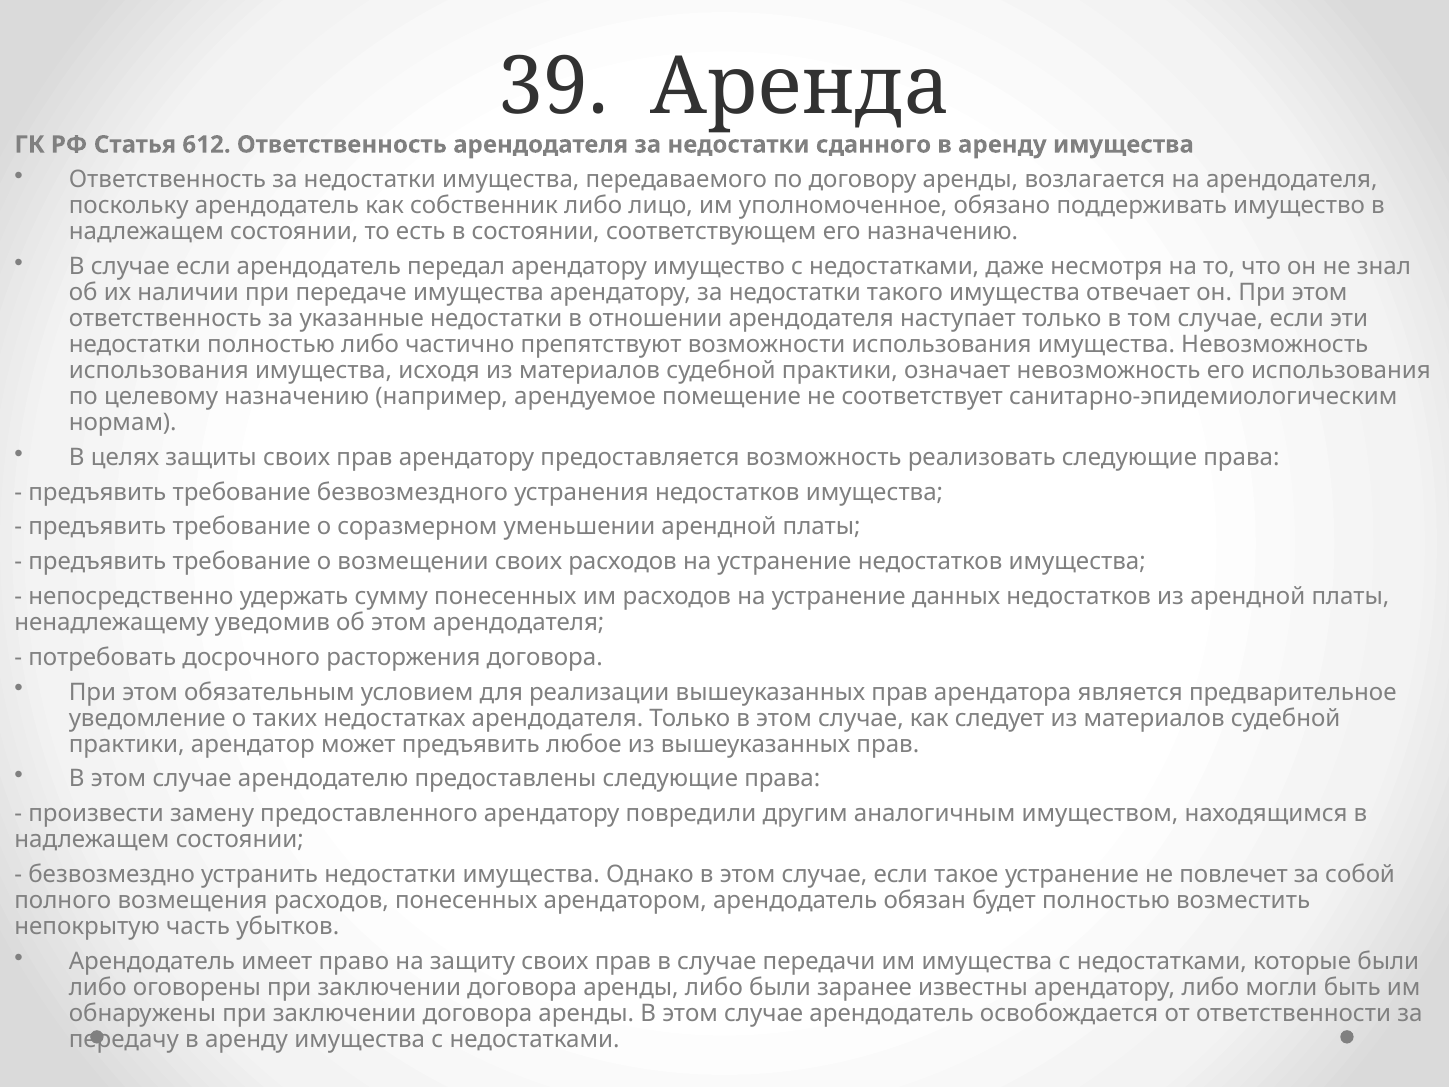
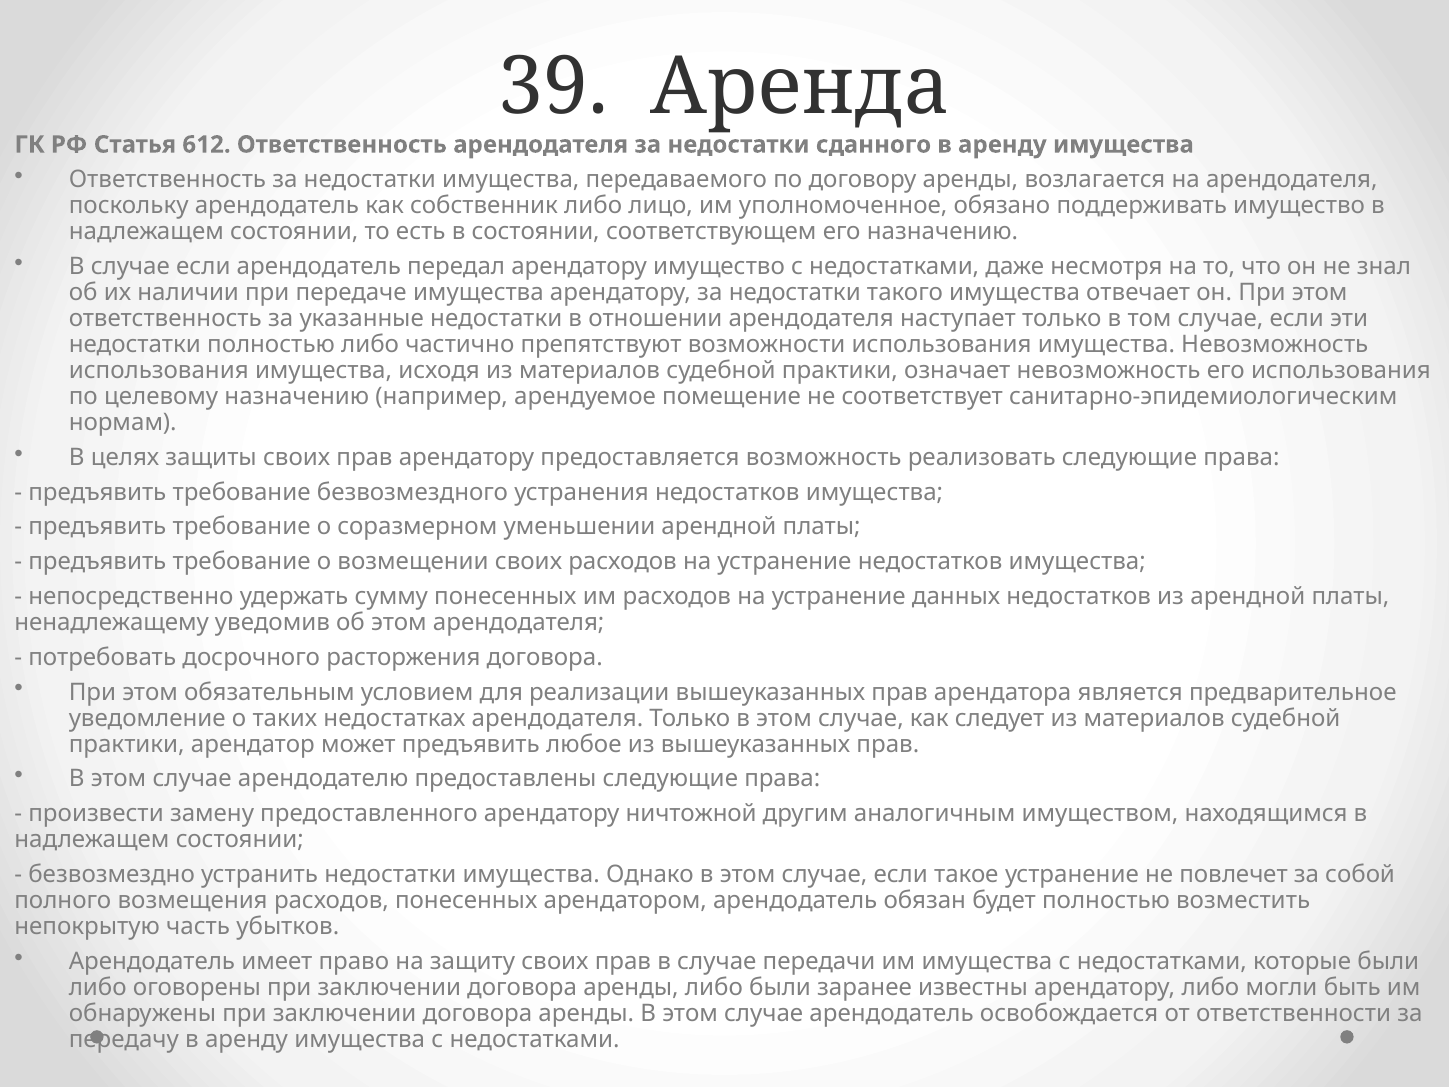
повредили: повредили -> ничтожной
